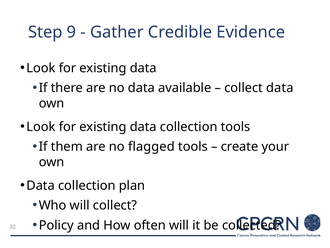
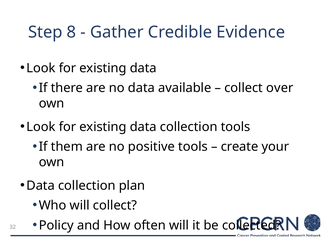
9: 9 -> 8
collect data: data -> over
flagged: flagged -> positive
